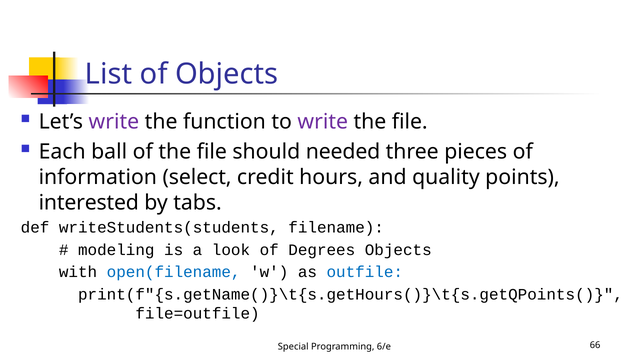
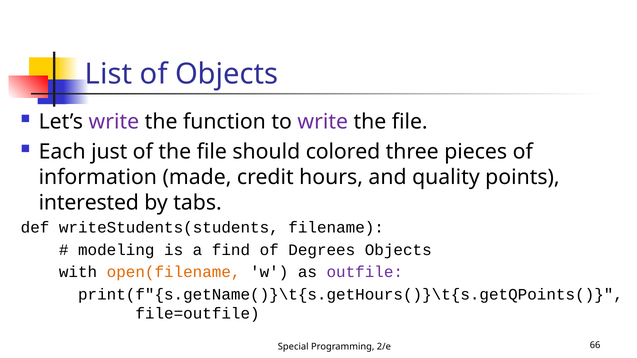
ball: ball -> just
needed: needed -> colored
select: select -> made
look: look -> find
open(filename colour: blue -> orange
outfile colour: blue -> purple
6/e: 6/e -> 2/e
